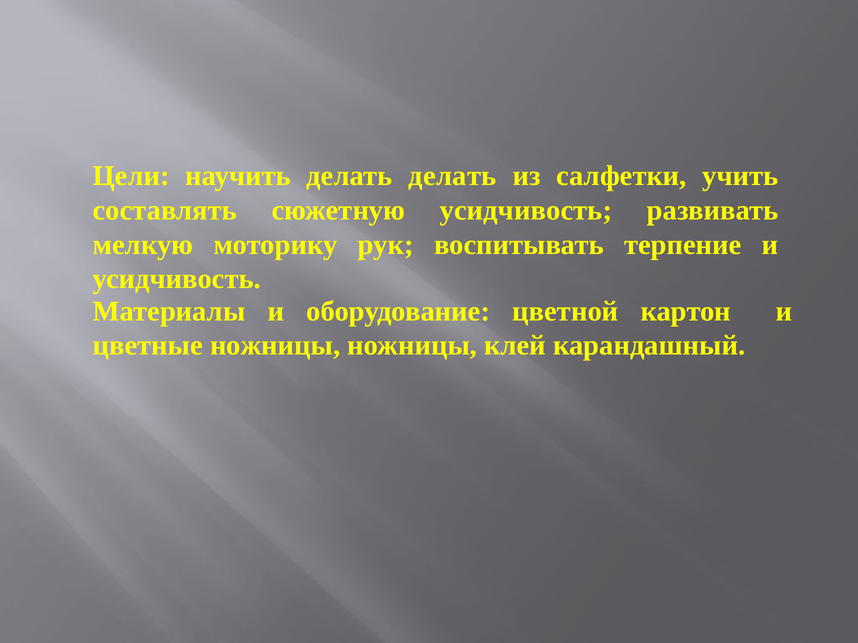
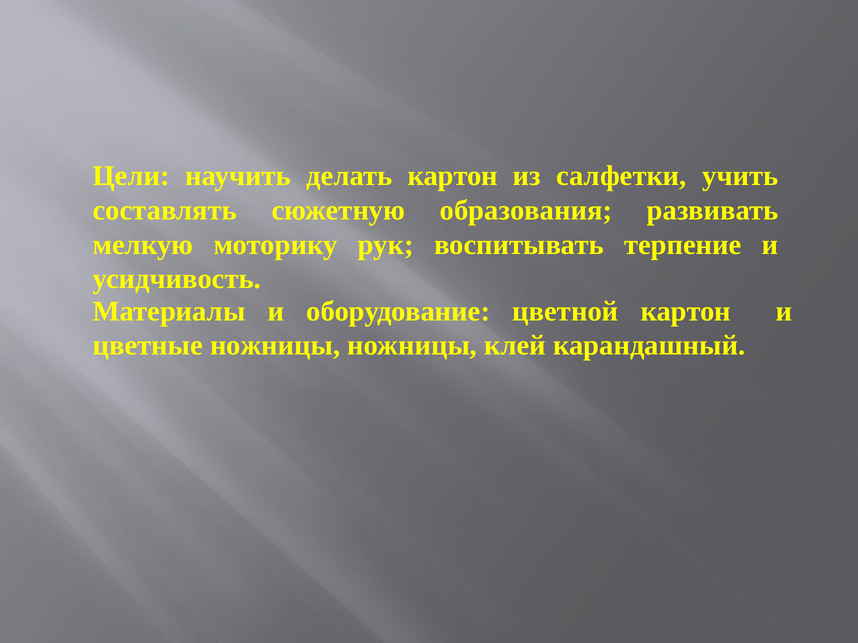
делать делать: делать -> картон
сюжетную усидчивость: усидчивость -> образования
